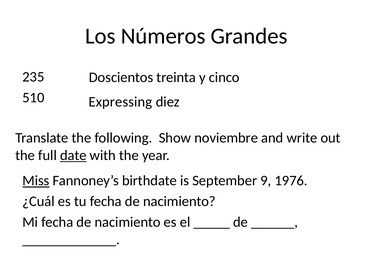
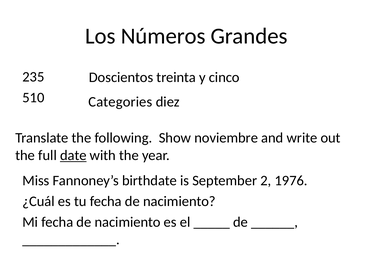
Expressing: Expressing -> Categories
Miss underline: present -> none
9: 9 -> 2
